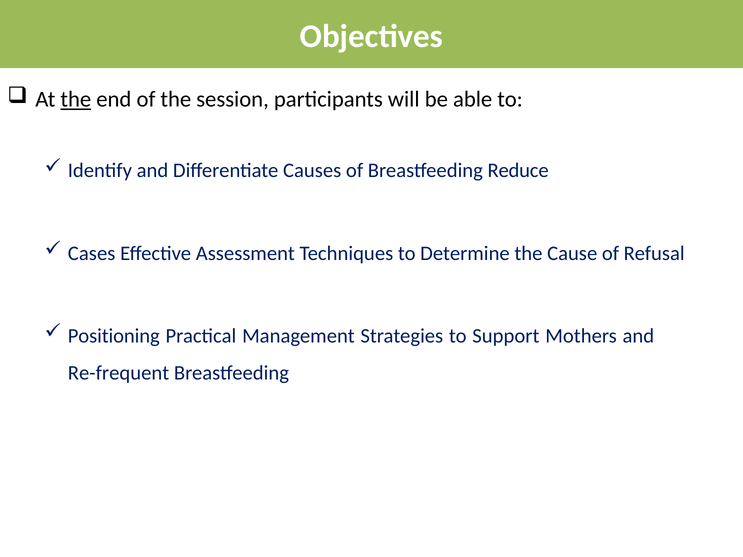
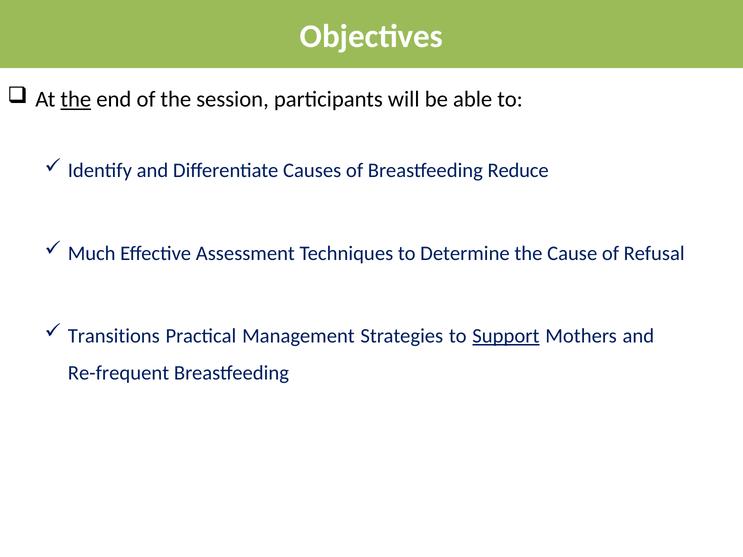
Cases: Cases -> Much
Positioning: Positioning -> Transitions
Support underline: none -> present
